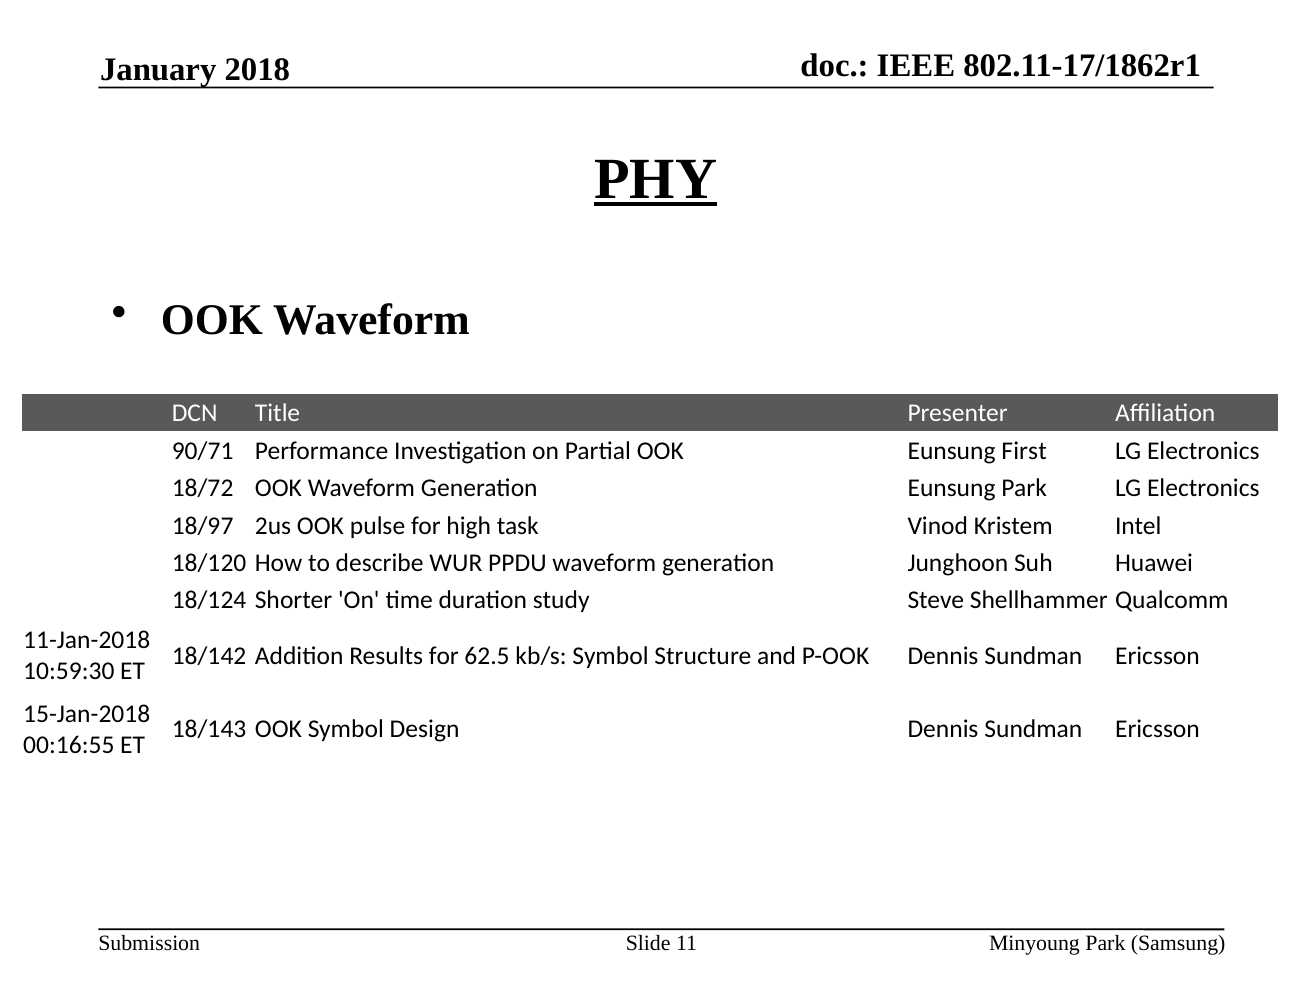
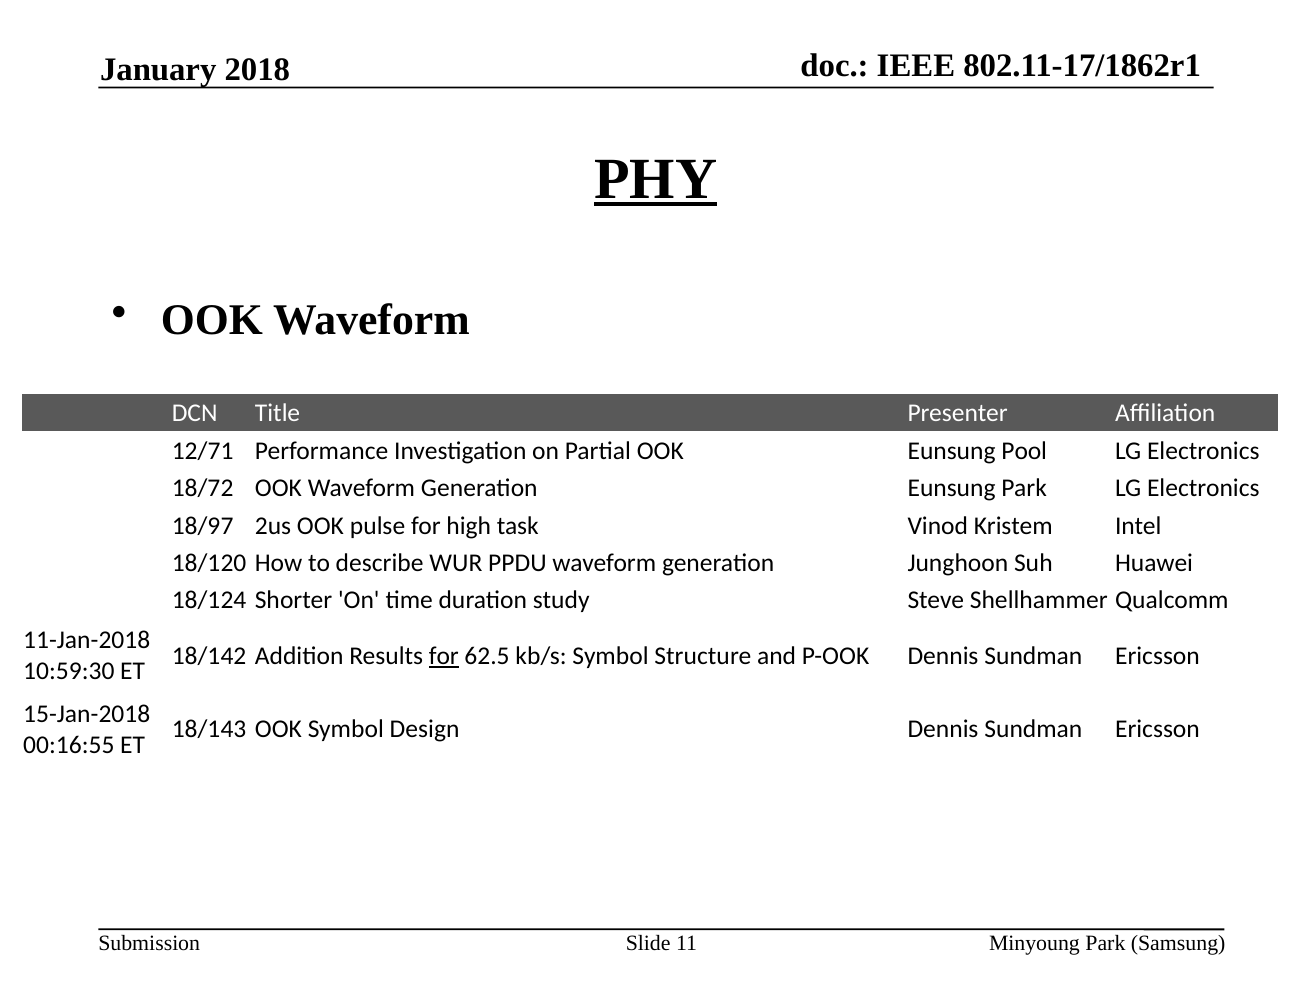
90/71: 90/71 -> 12/71
First: First -> Pool
for at (444, 656) underline: none -> present
